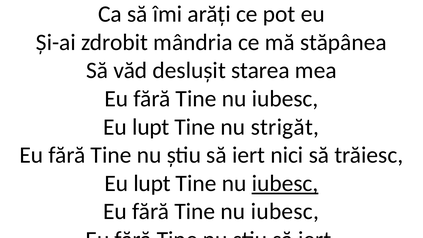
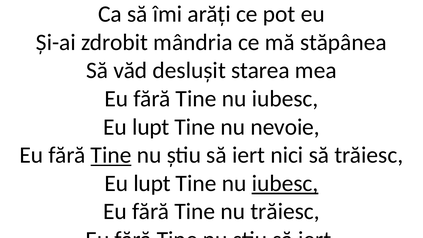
strigăt: strigăt -> nevoie
Tine at (111, 155) underline: none -> present
iubesc at (285, 212): iubesc -> trăiesc
